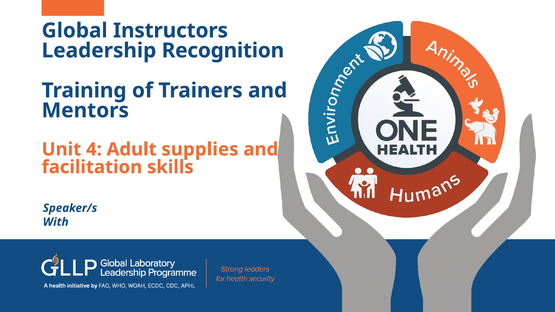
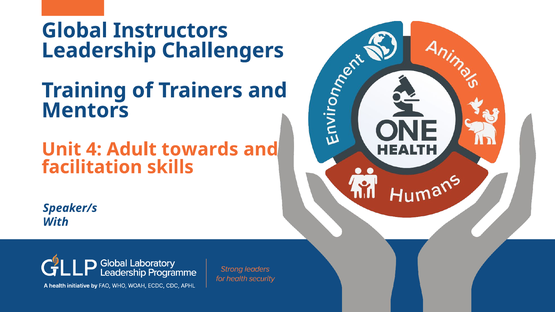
Recognition: Recognition -> Challengers
supplies: supplies -> towards
